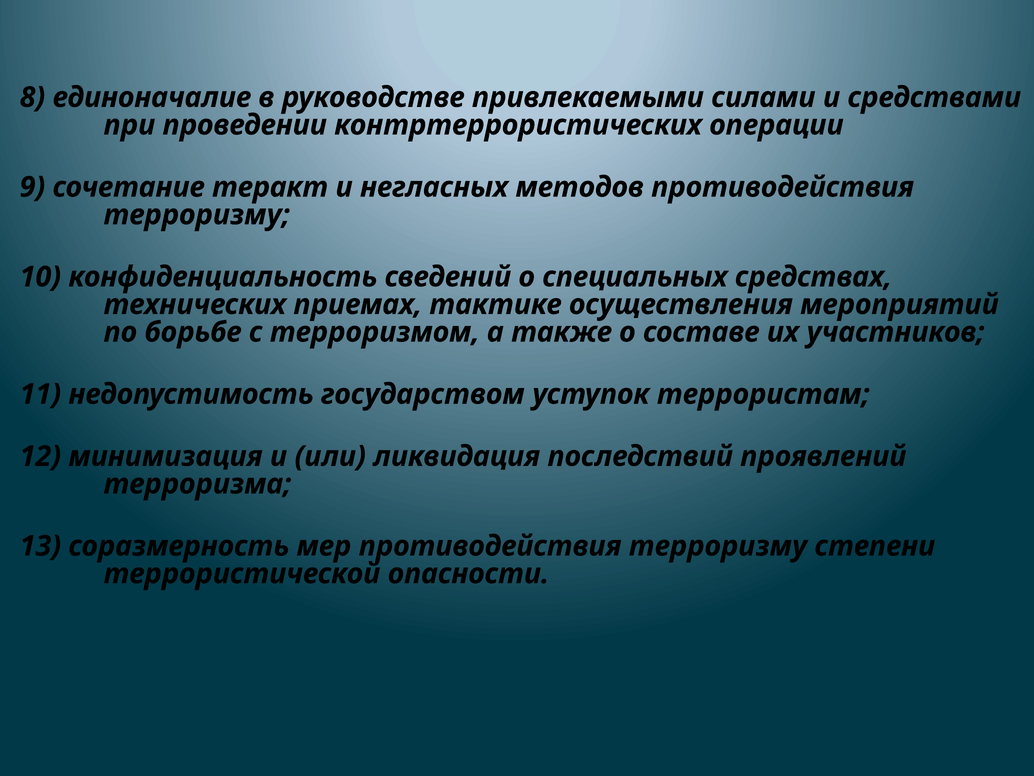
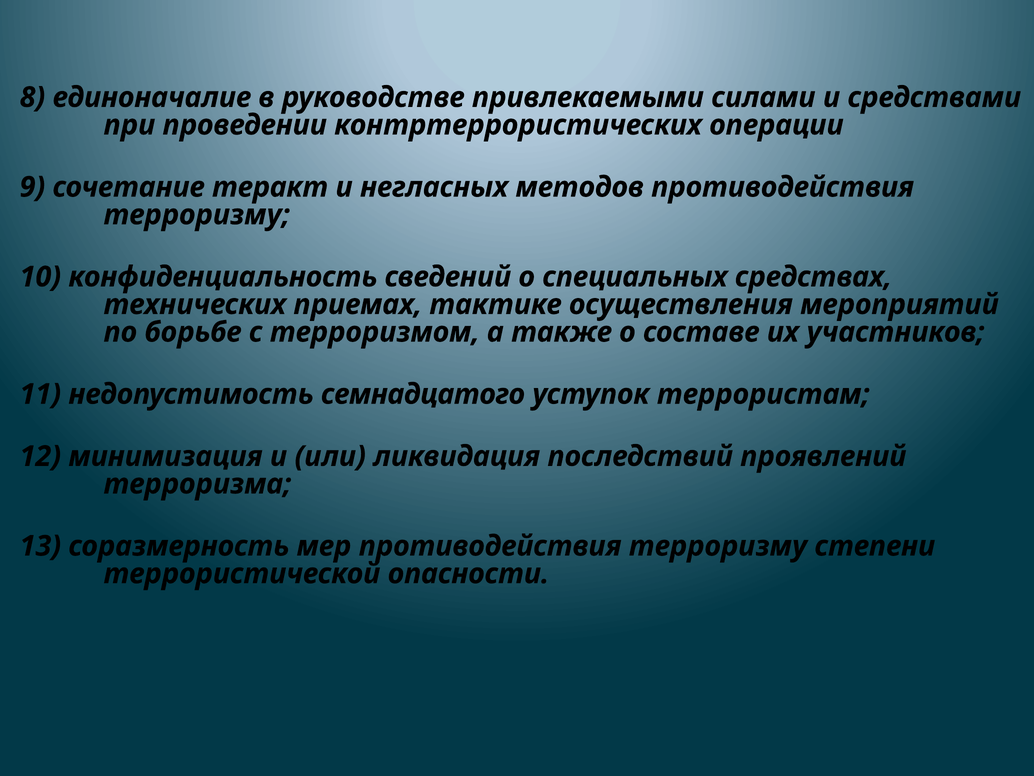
государством: государством -> семнадцатого
